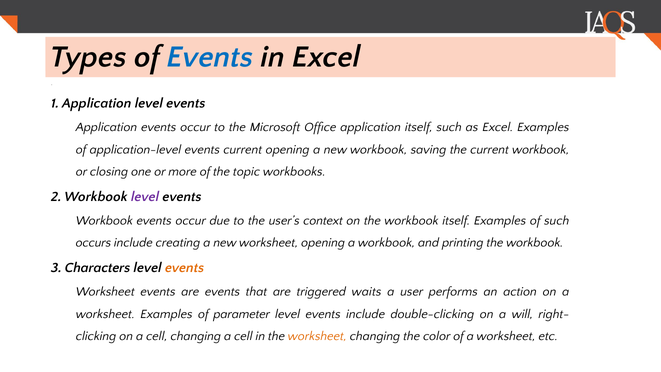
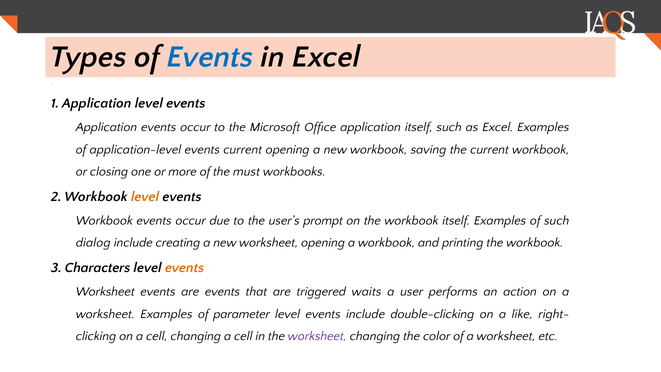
topic: topic -> must
level at (145, 197) colour: purple -> orange
context: context -> prompt
occurs: occurs -> dialog
will: will -> like
worksheet at (317, 336) colour: orange -> purple
